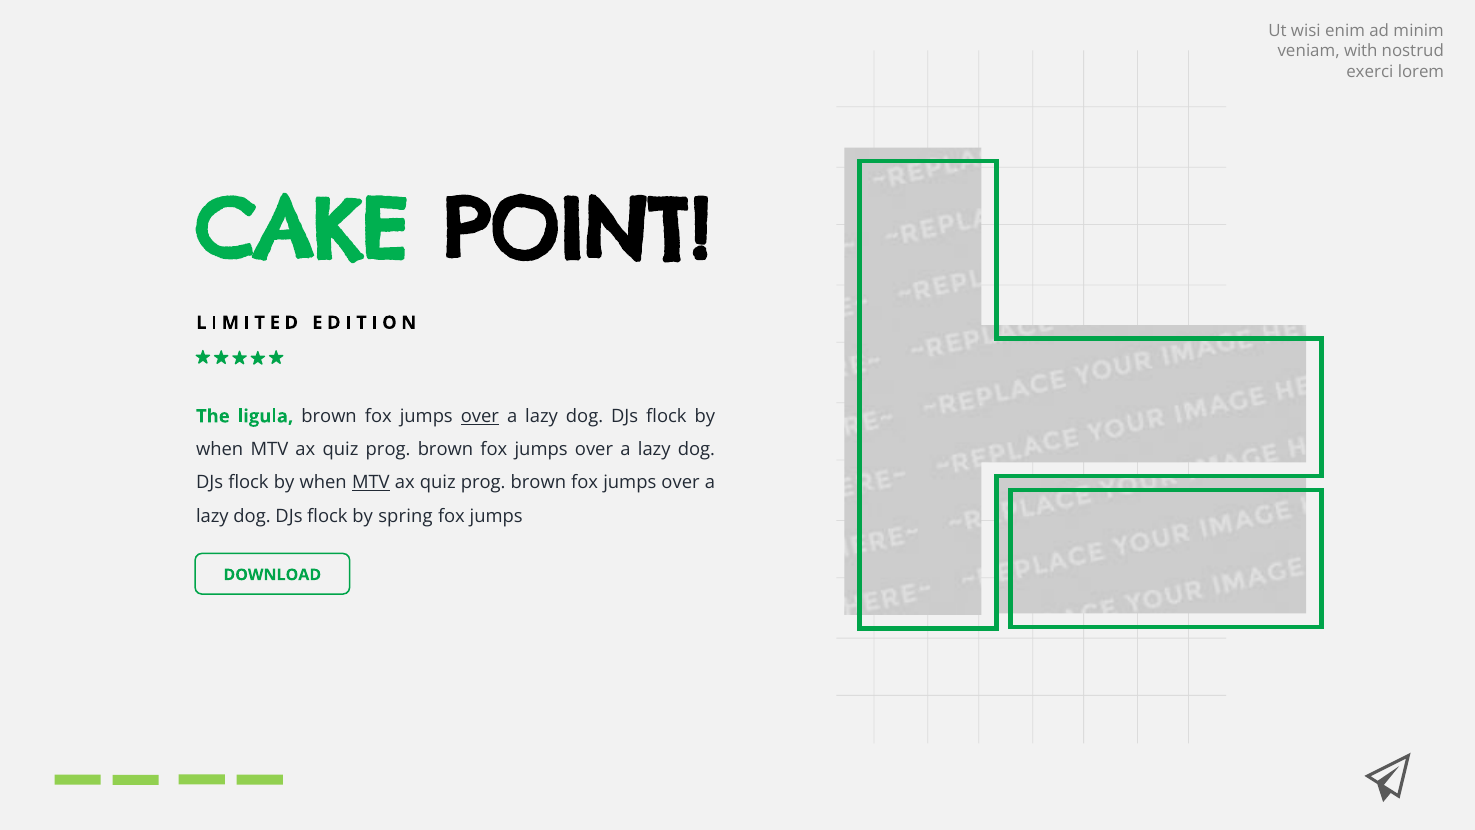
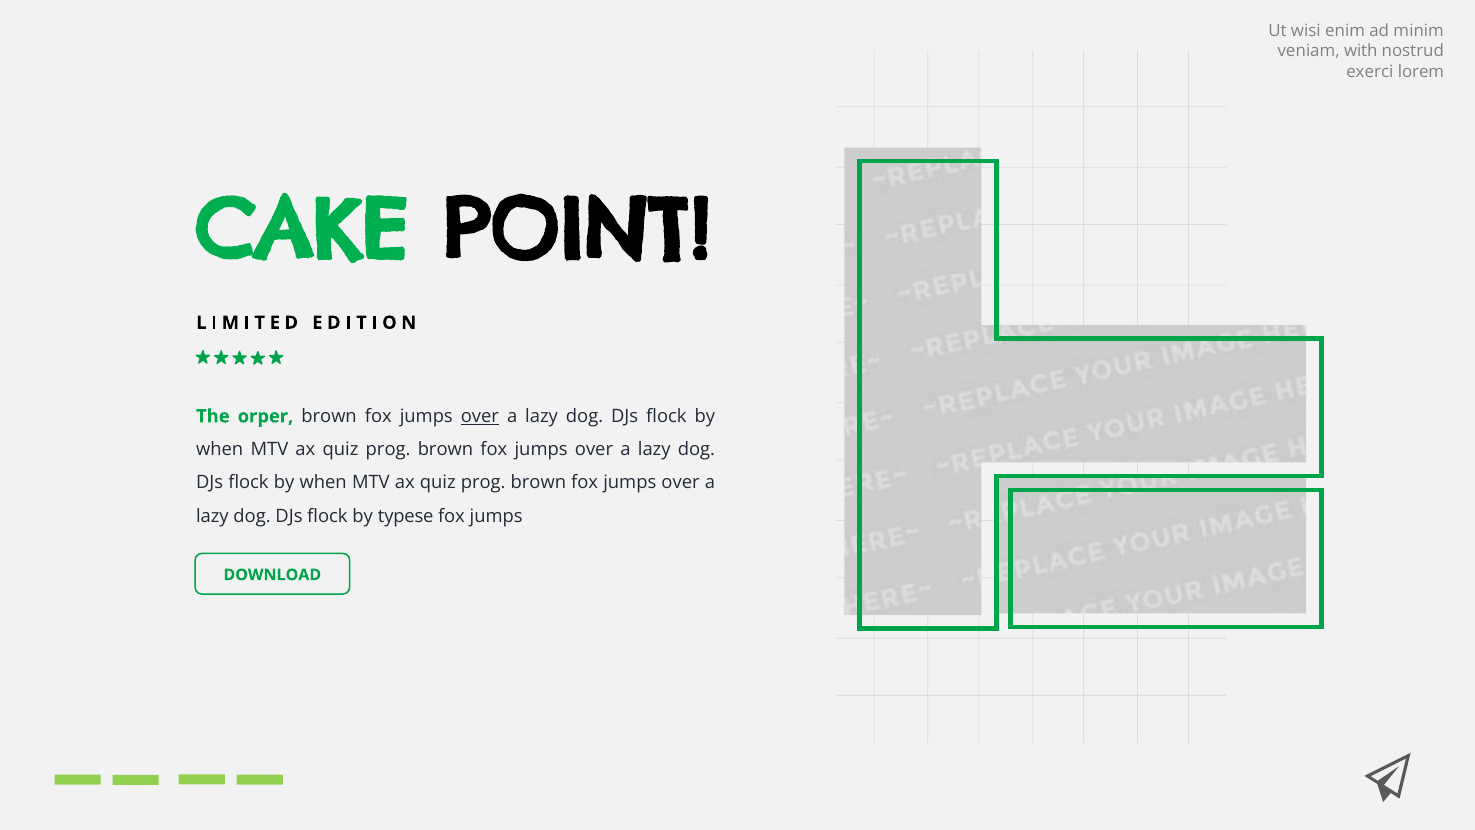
ligula: ligula -> orper
MTV at (371, 483) underline: present -> none
spring: spring -> typese
